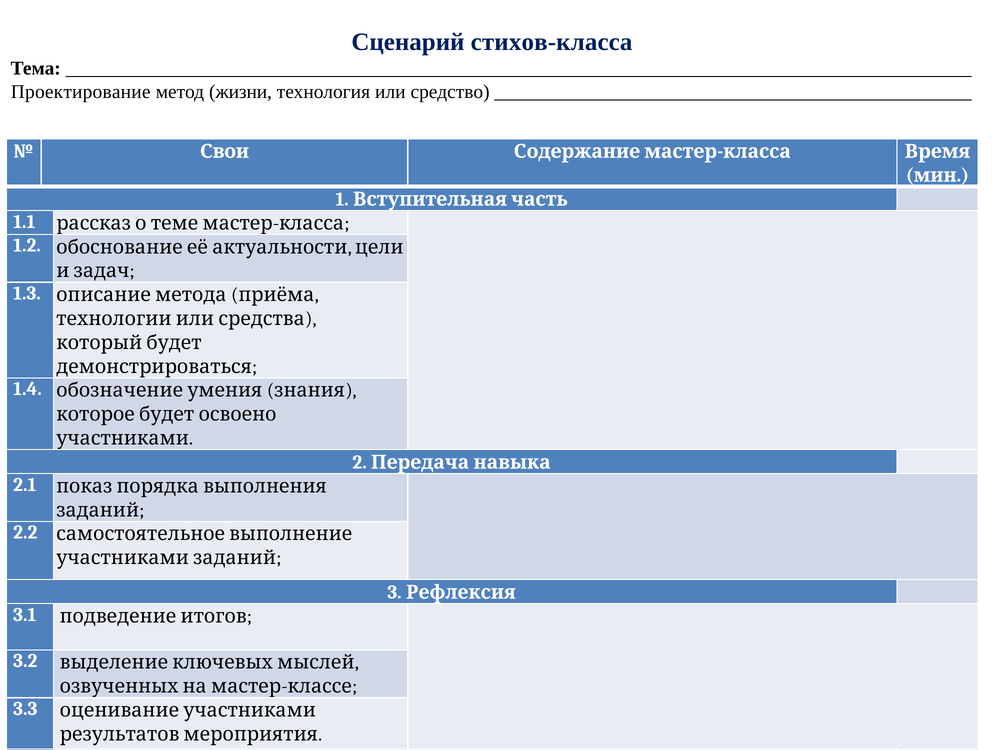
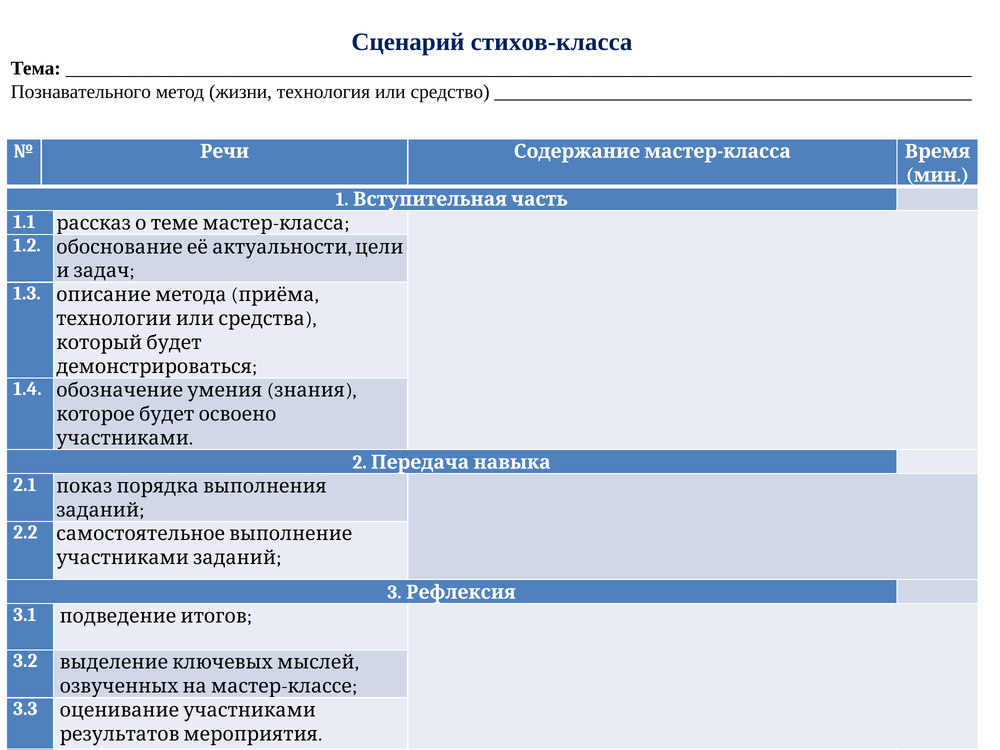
Проектирование: Проектирование -> Познавательного
Свои: Свои -> Речи
